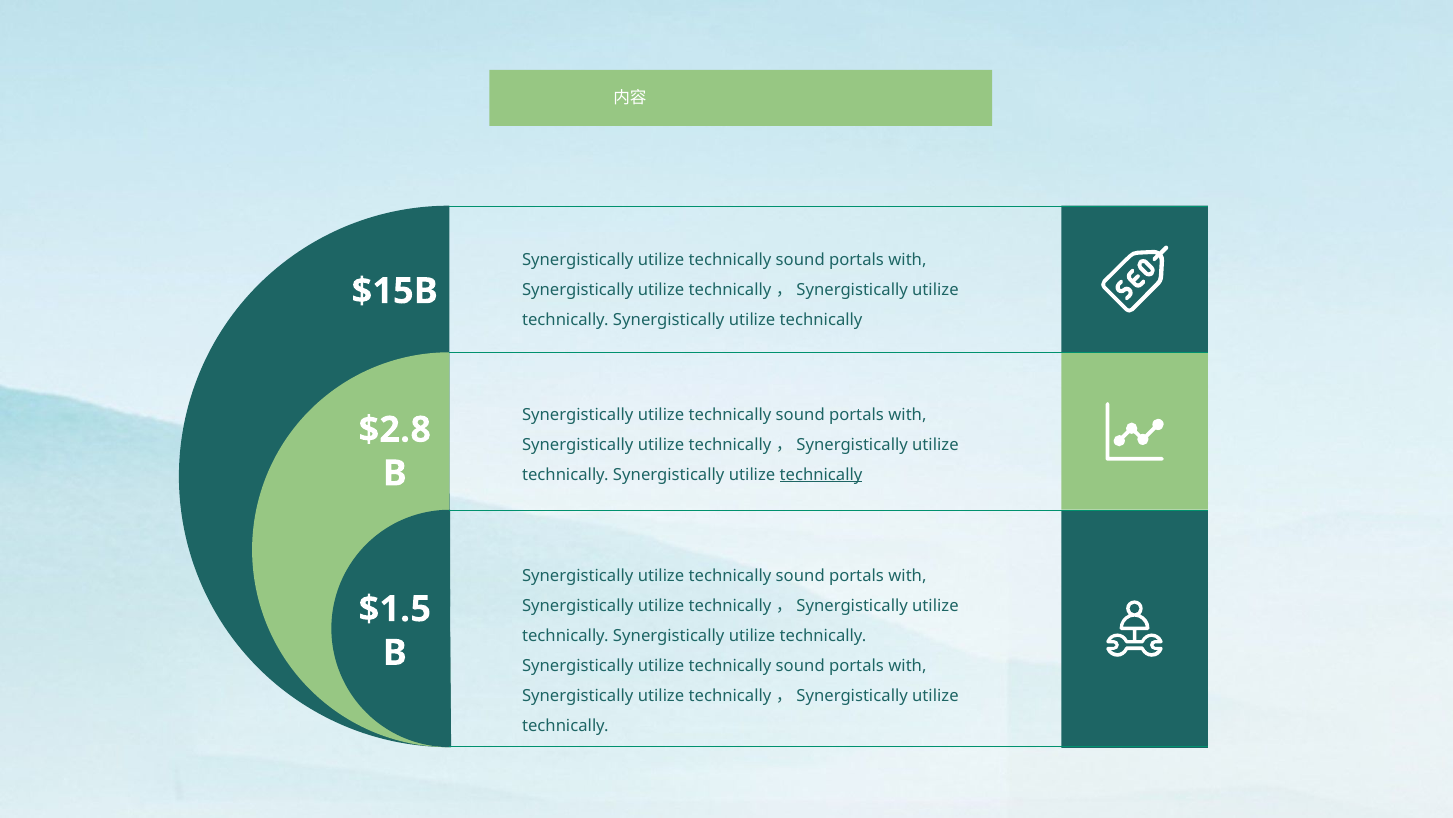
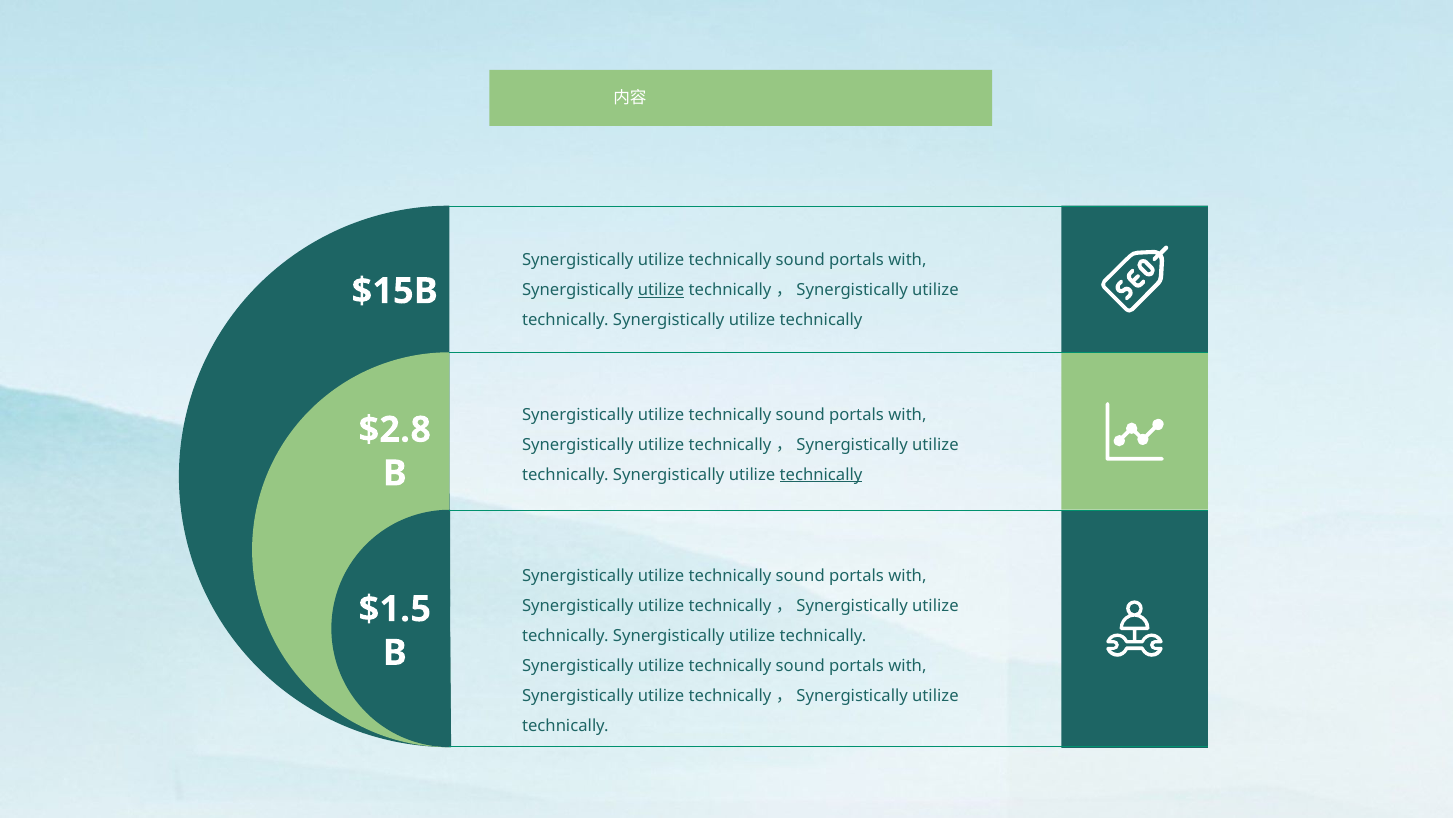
utilize at (661, 290) underline: none -> present
